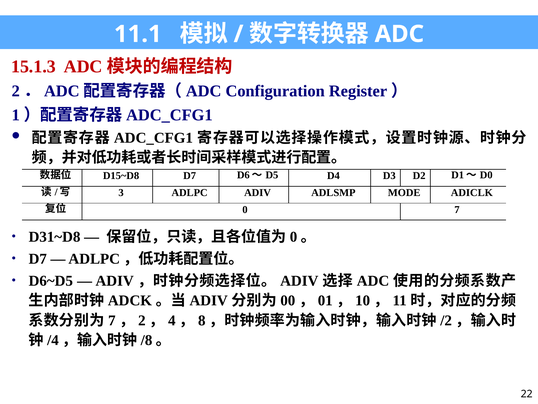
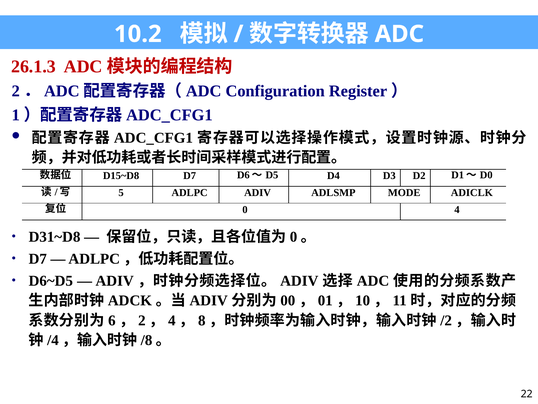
11.1: 11.1 -> 10.2
15.1.3: 15.1.3 -> 26.1.3
3: 3 -> 5
0 7: 7 -> 4
7 at (112, 320): 7 -> 6
